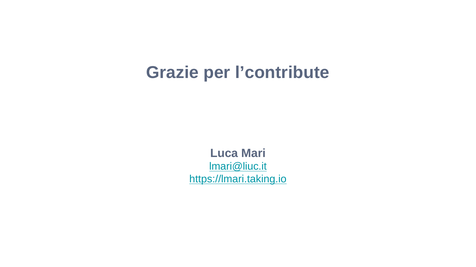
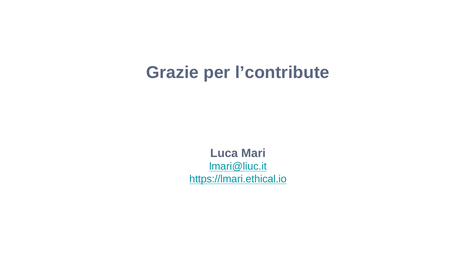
https://lmari.taking.io: https://lmari.taking.io -> https://lmari.ethical.io
